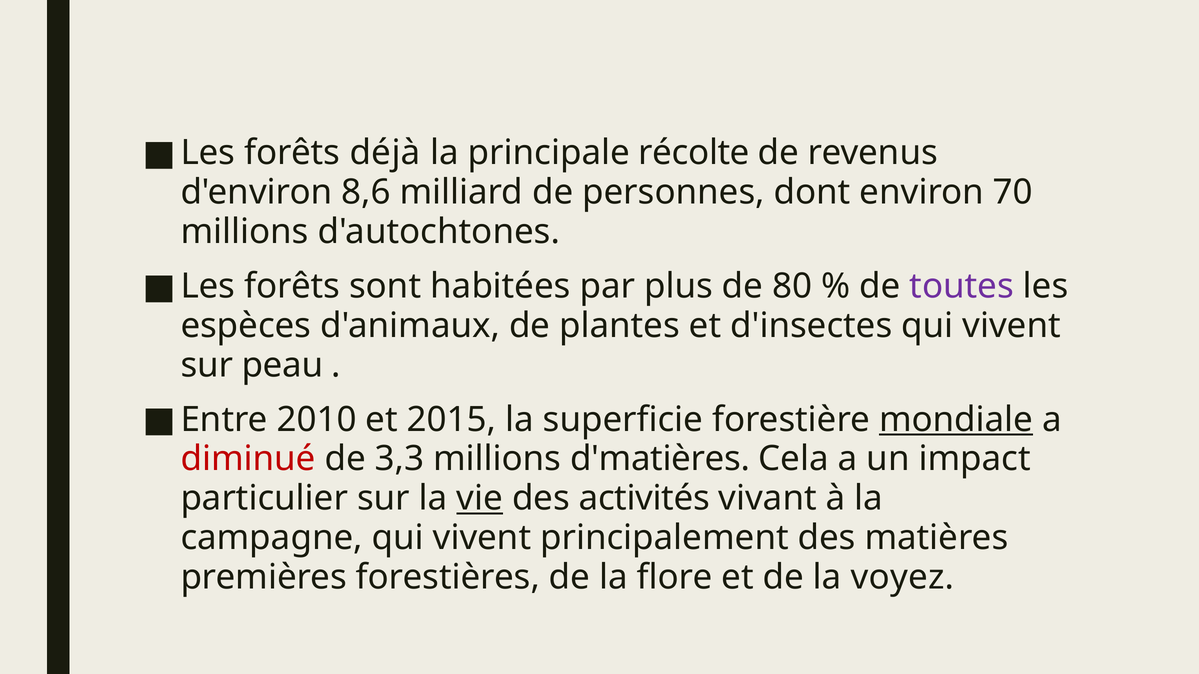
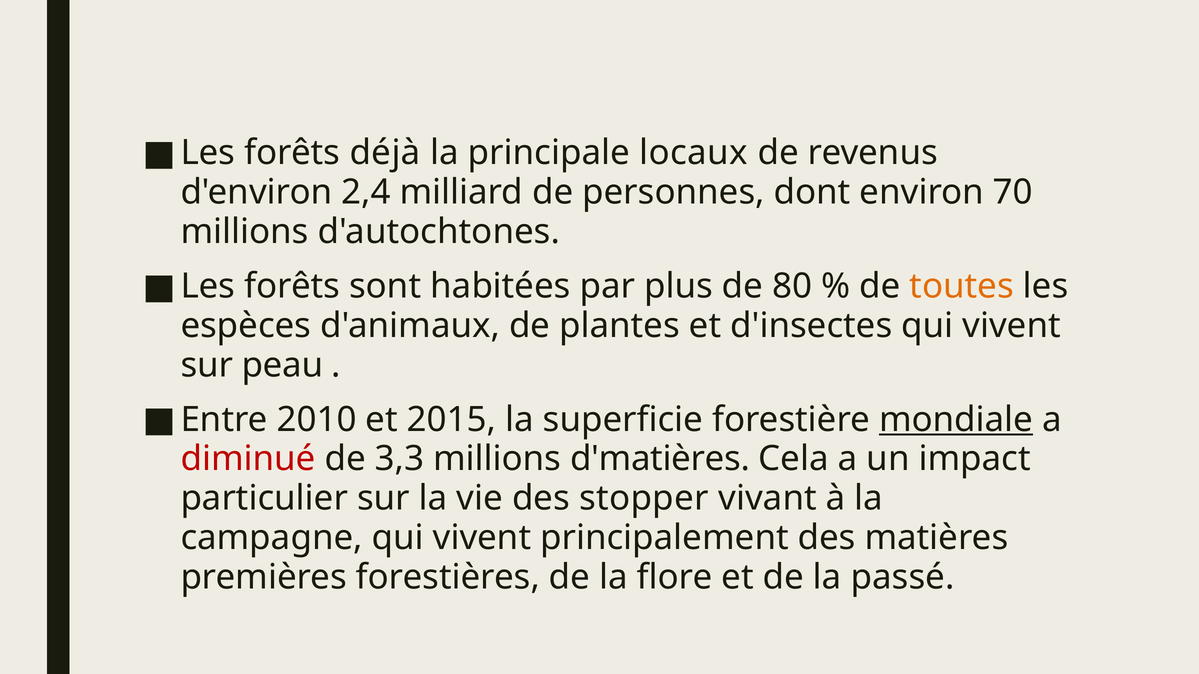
récolte: récolte -> locaux
8,6: 8,6 -> 2,4
toutes colour: purple -> orange
vie underline: present -> none
activités: activités -> stopper
voyez: voyez -> passé
